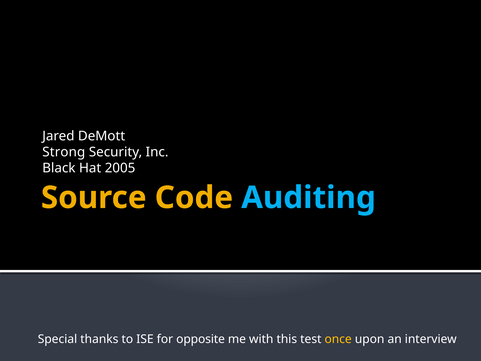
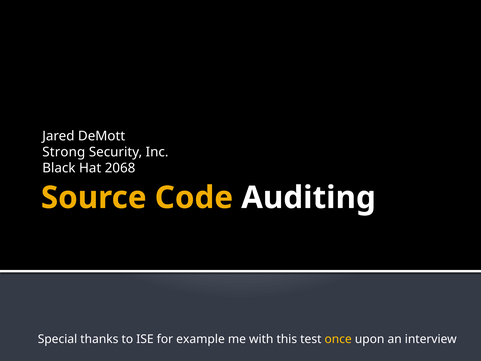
2005: 2005 -> 2068
Auditing colour: light blue -> white
opposite: opposite -> example
